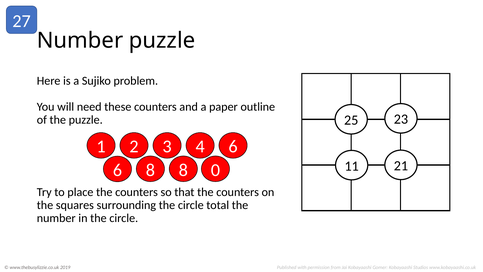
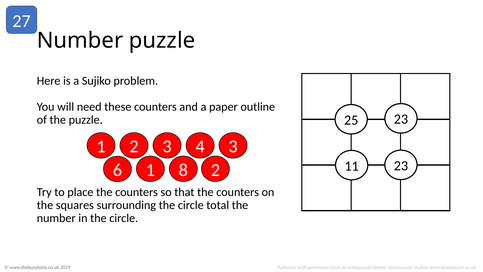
2 6: 6 -> 3
11 21: 21 -> 23
6 8: 8 -> 1
8 0: 0 -> 2
